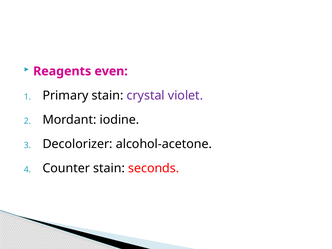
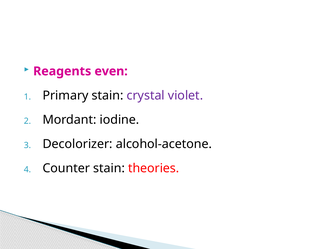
seconds: seconds -> theories
